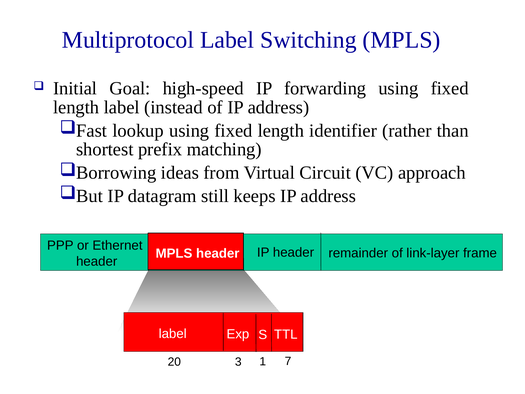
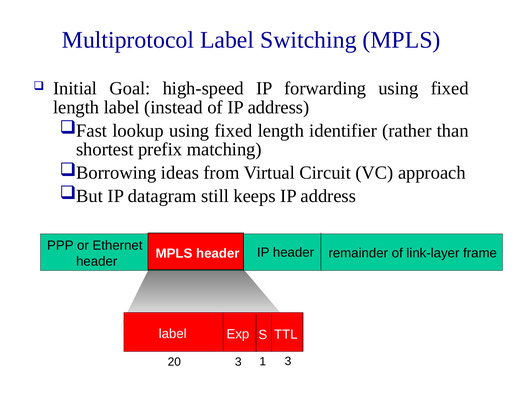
1 7: 7 -> 3
